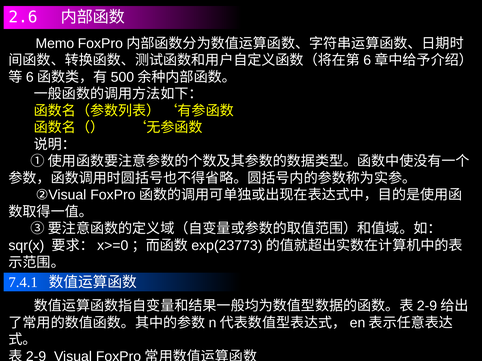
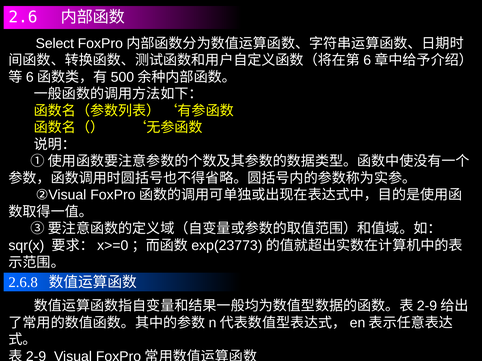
Memo: Memo -> Select
7.4.1: 7.4.1 -> 2.6.8
